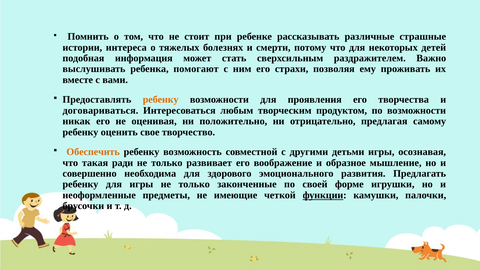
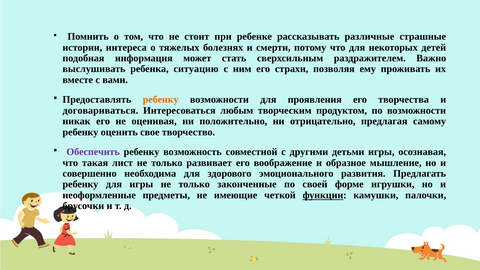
помогают: помогают -> ситуацию
Обеспечить colour: orange -> purple
ради: ради -> лист
